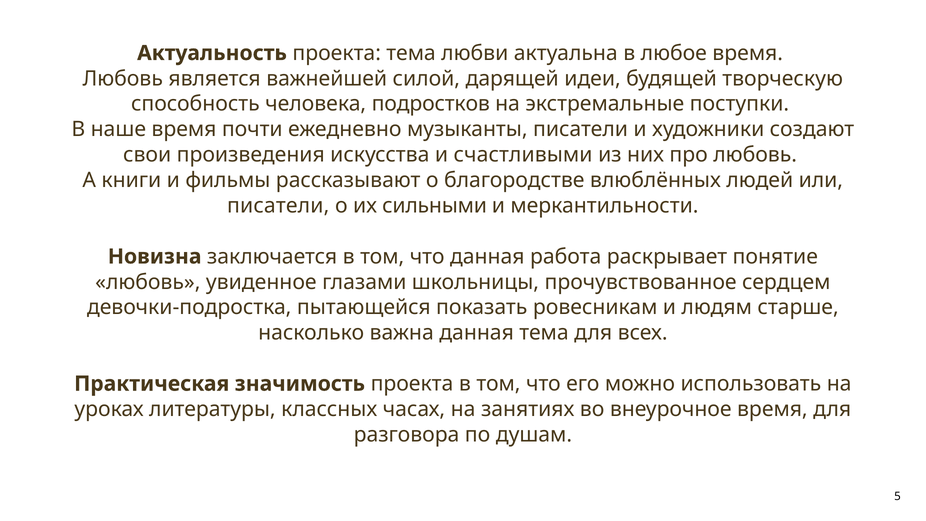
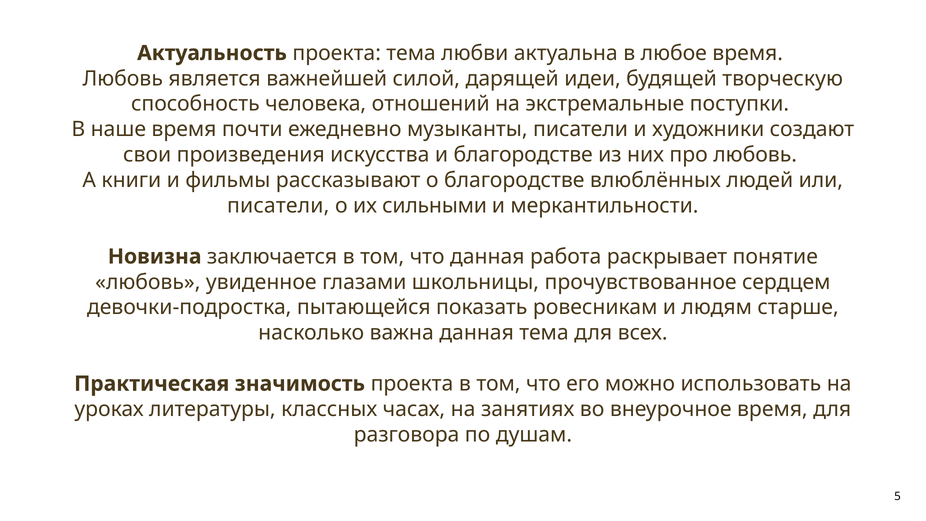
подростков: подростков -> отношений
и счастливыми: счастливыми -> благородстве
